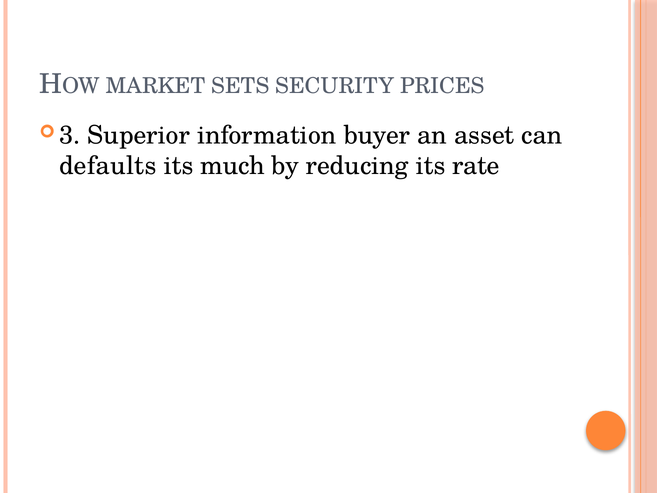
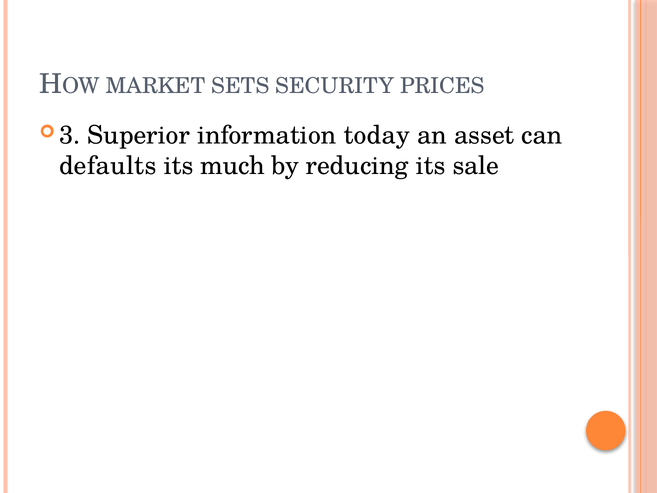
buyer: buyer -> today
rate: rate -> sale
